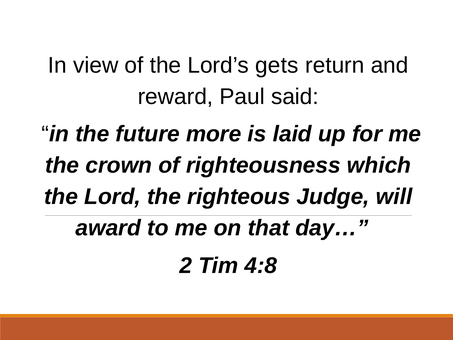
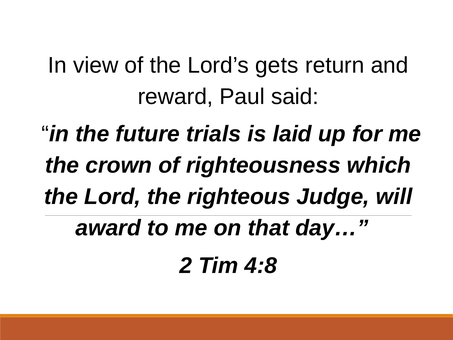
more: more -> trials
